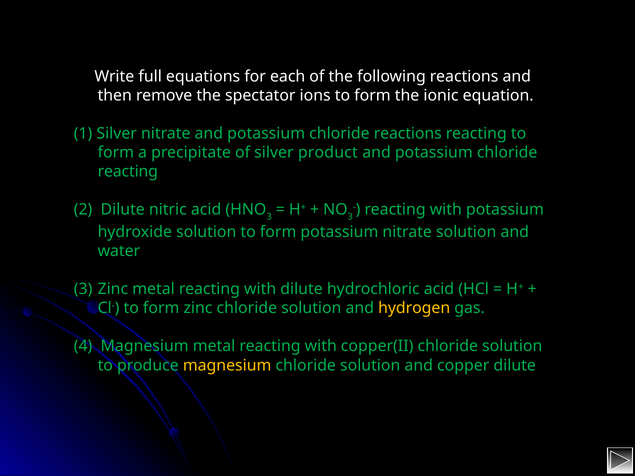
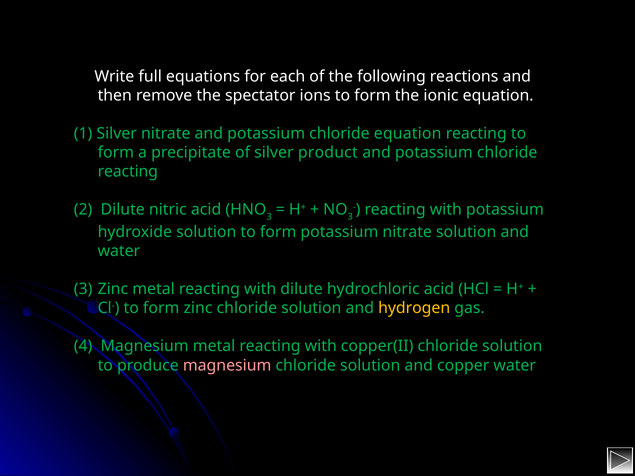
chloride reactions: reactions -> equation
magnesium at (227, 365) colour: yellow -> pink
copper dilute: dilute -> water
